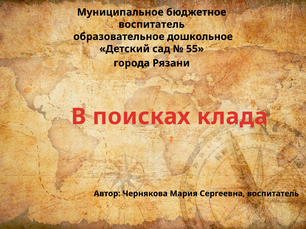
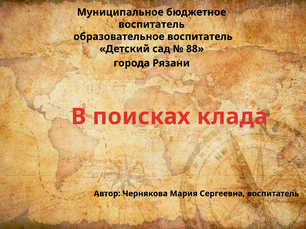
образовательное дошкольное: дошкольное -> воспитатель
55: 55 -> 88
